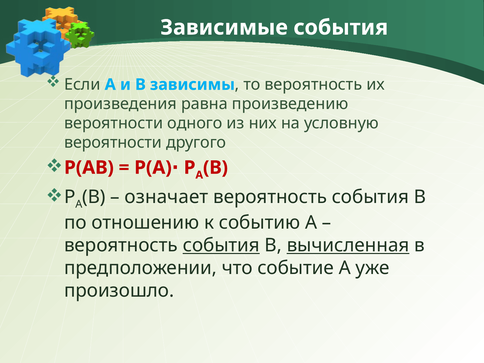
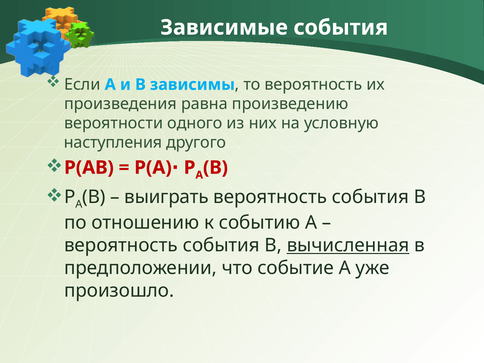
вероятности at (113, 143): вероятности -> наступления
означает: означает -> выиграть
события at (221, 245) underline: present -> none
